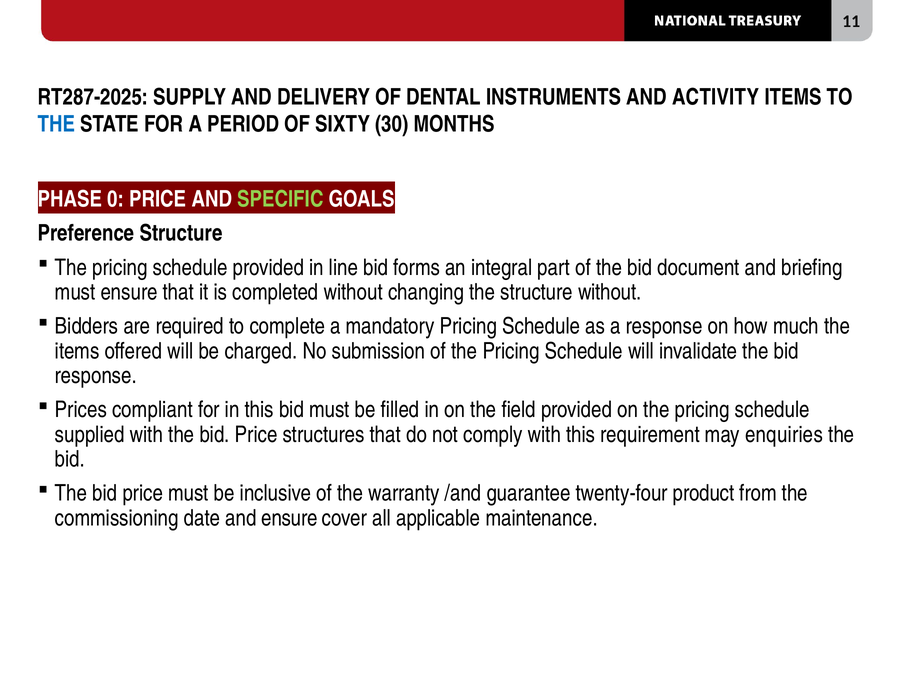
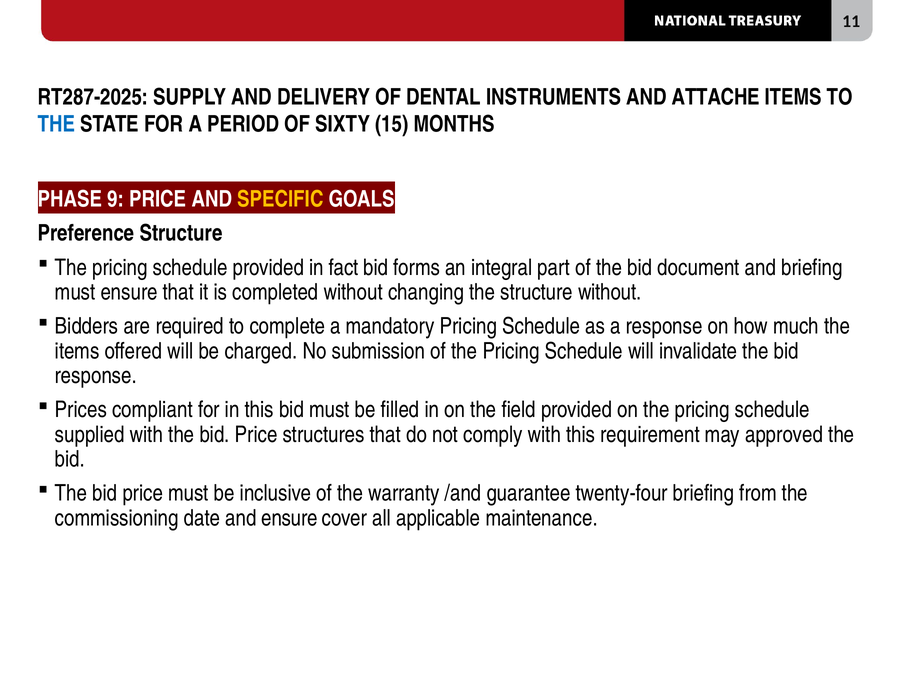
ACTIVITY: ACTIVITY -> ATTACHE
30: 30 -> 15
0: 0 -> 9
SPECIFIC colour: light green -> yellow
line: line -> fact
enquiries: enquiries -> approved
twenty-four product: product -> briefing
